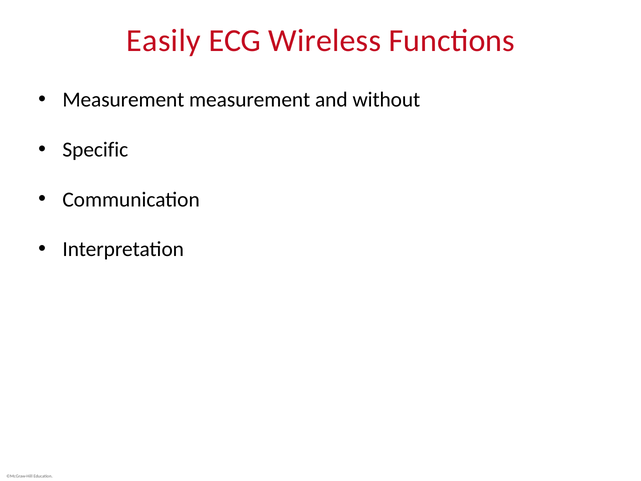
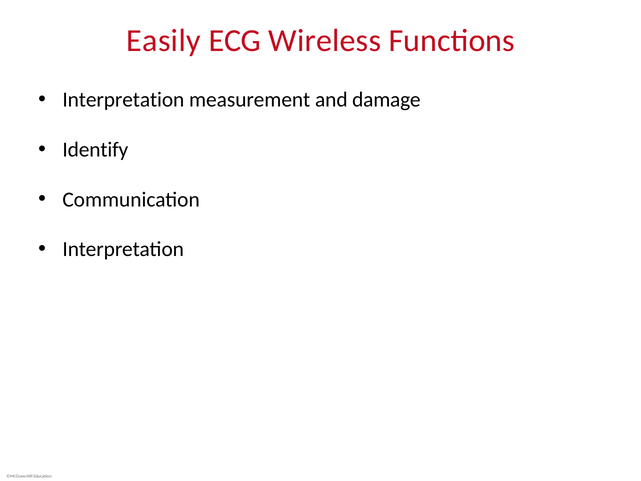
Measurement at (123, 100): Measurement -> Interpretation
without: without -> damage
Specific: Specific -> Identify
